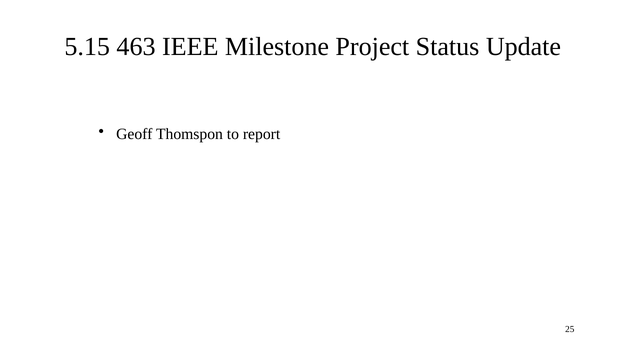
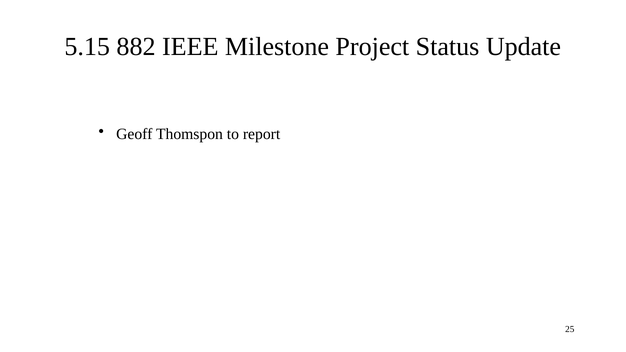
463: 463 -> 882
